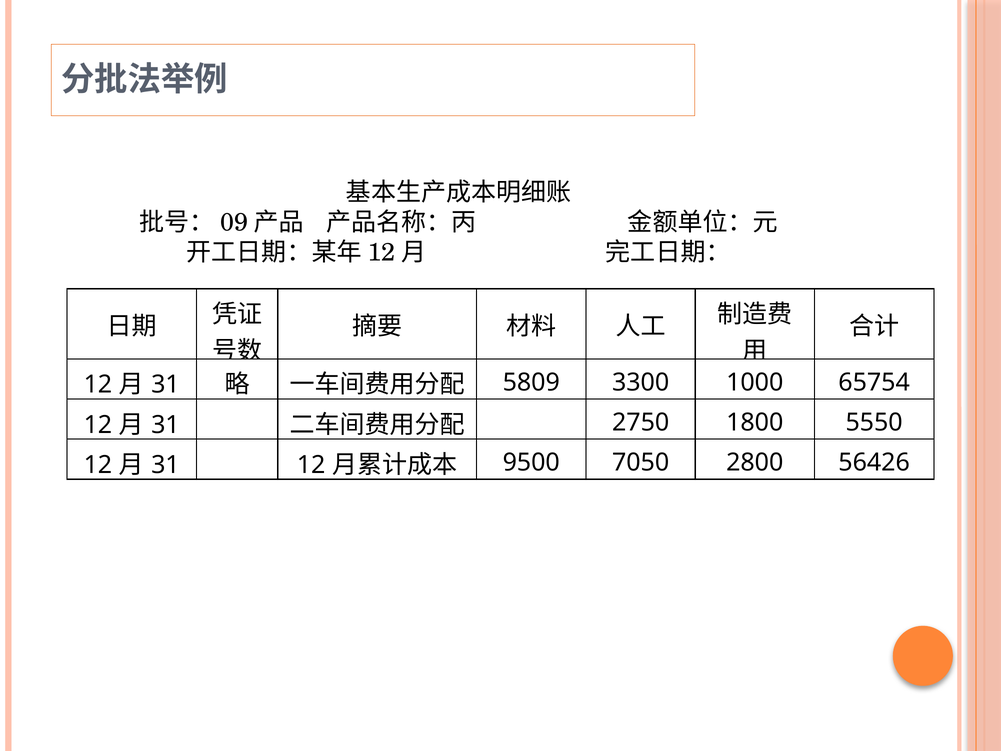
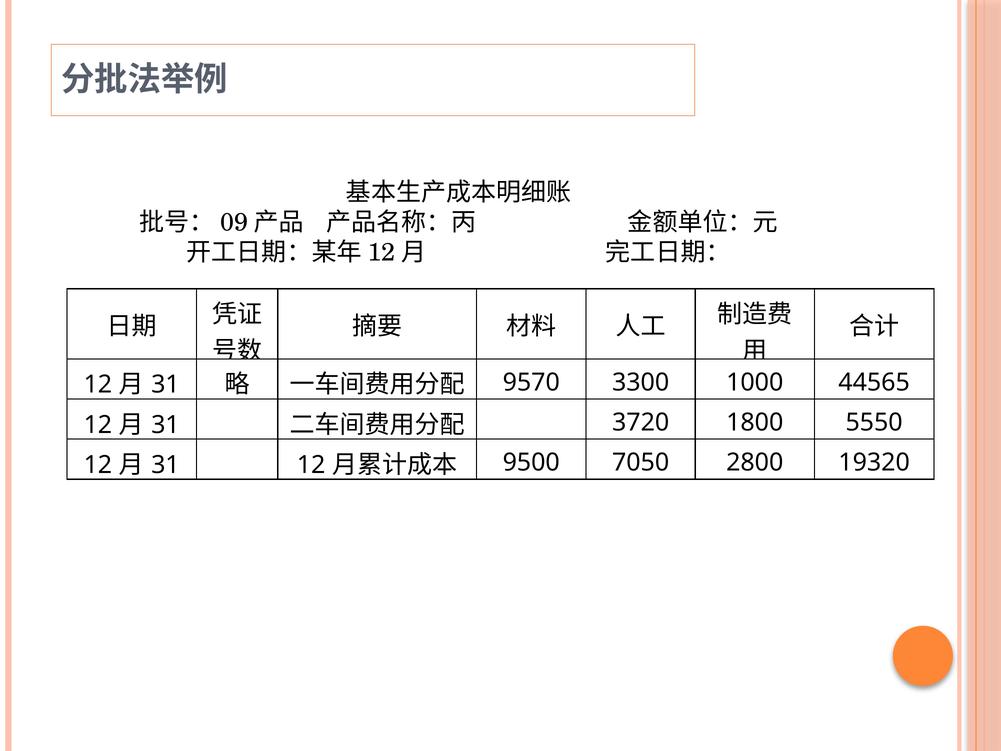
5809: 5809 -> 9570
65754: 65754 -> 44565
2750: 2750 -> 3720
56426: 56426 -> 19320
